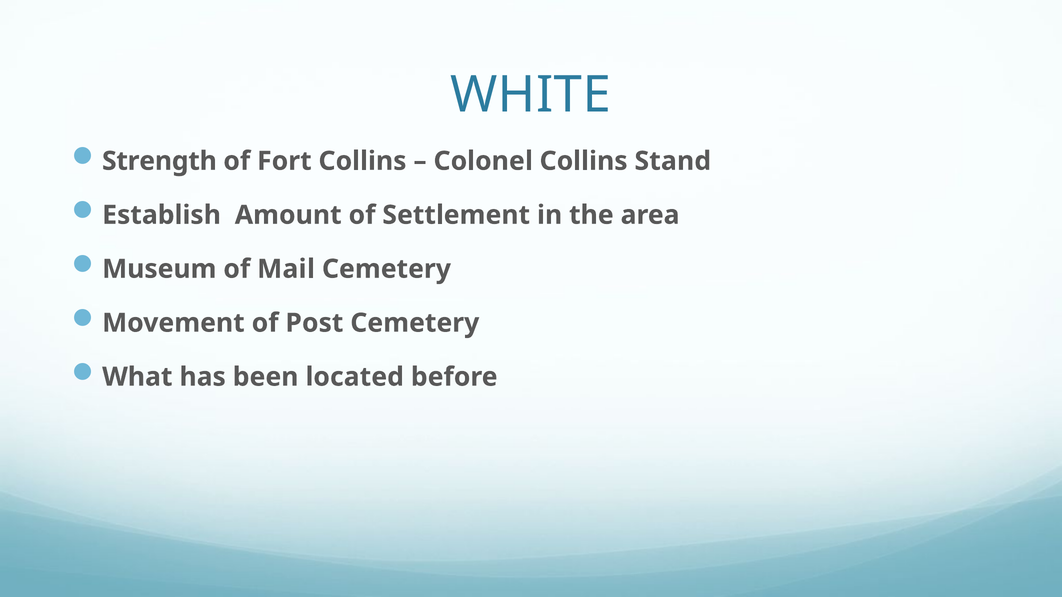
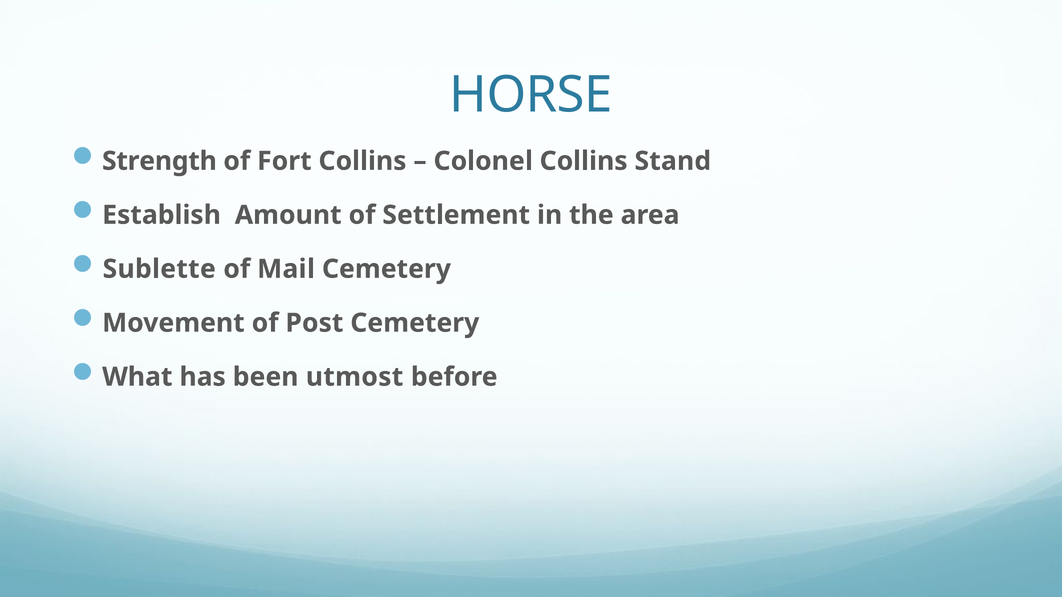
WHITE: WHITE -> HORSE
Museum: Museum -> Sublette
located: located -> utmost
